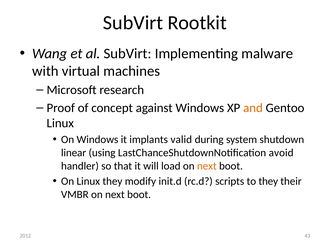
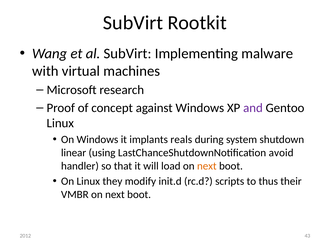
and colour: orange -> purple
valid: valid -> reals
to they: they -> thus
